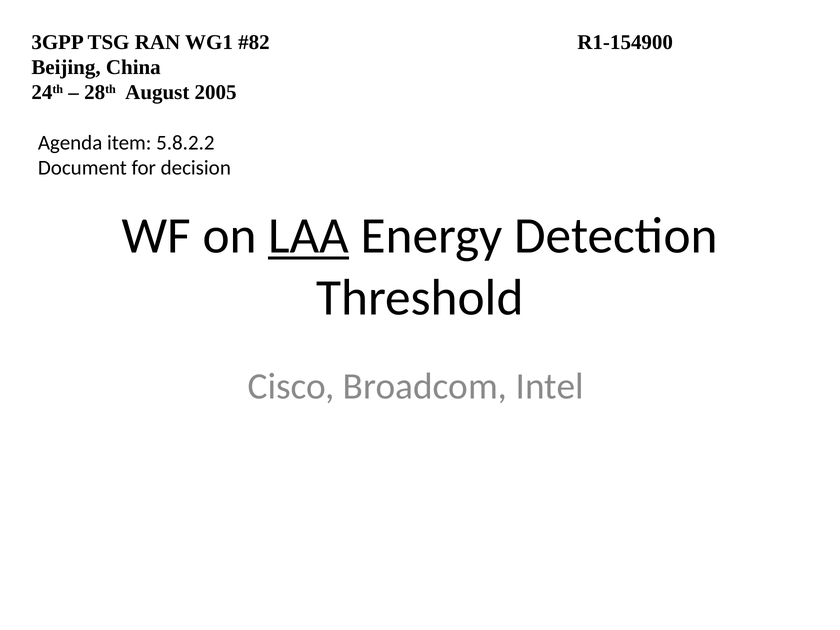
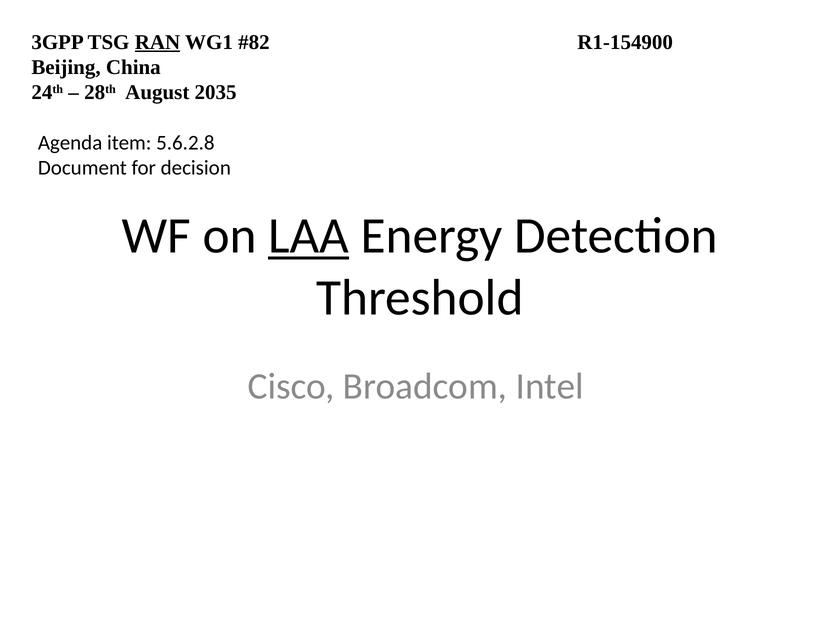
RAN underline: none -> present
2005: 2005 -> 2035
5.8.2.2: 5.8.2.2 -> 5.6.2.8
